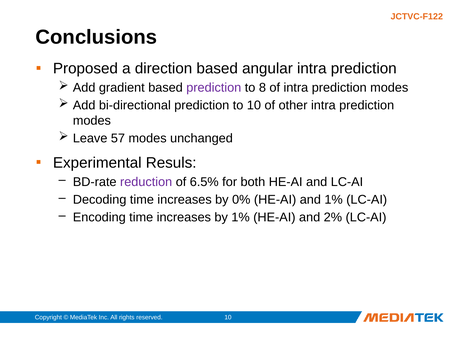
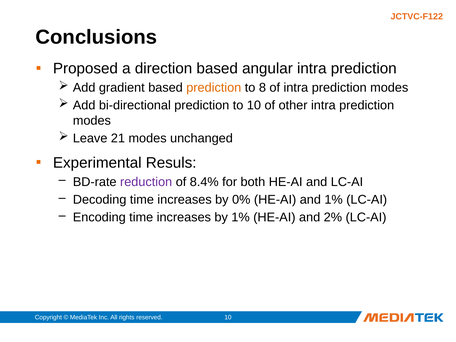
prediction at (214, 88) colour: purple -> orange
57: 57 -> 21
6.5%: 6.5% -> 8.4%
